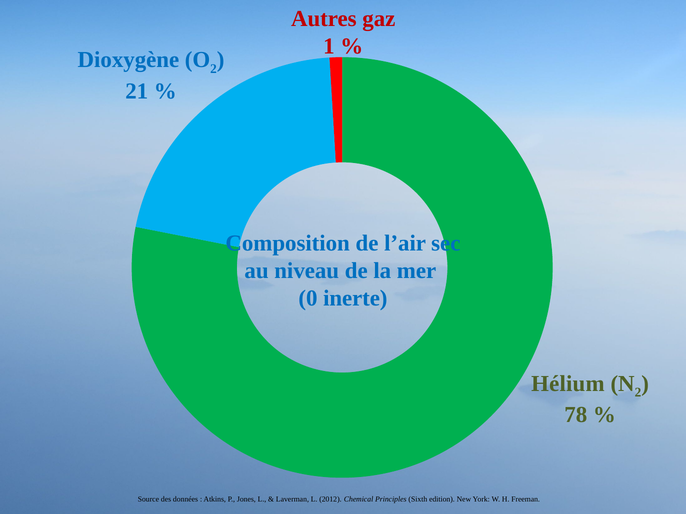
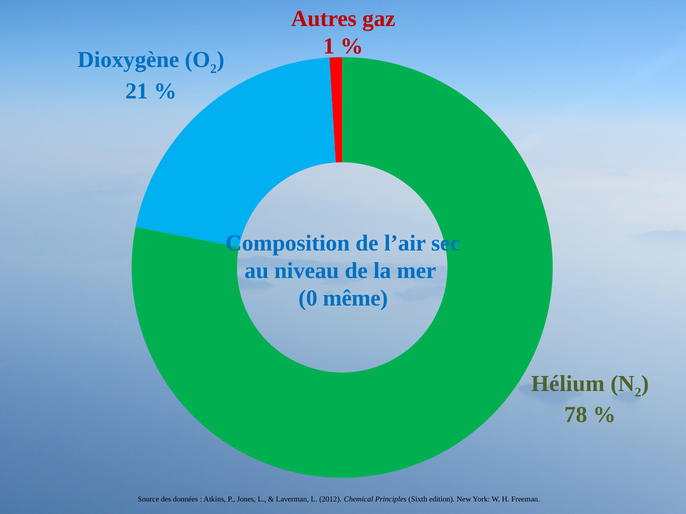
inerte: inerte -> même
